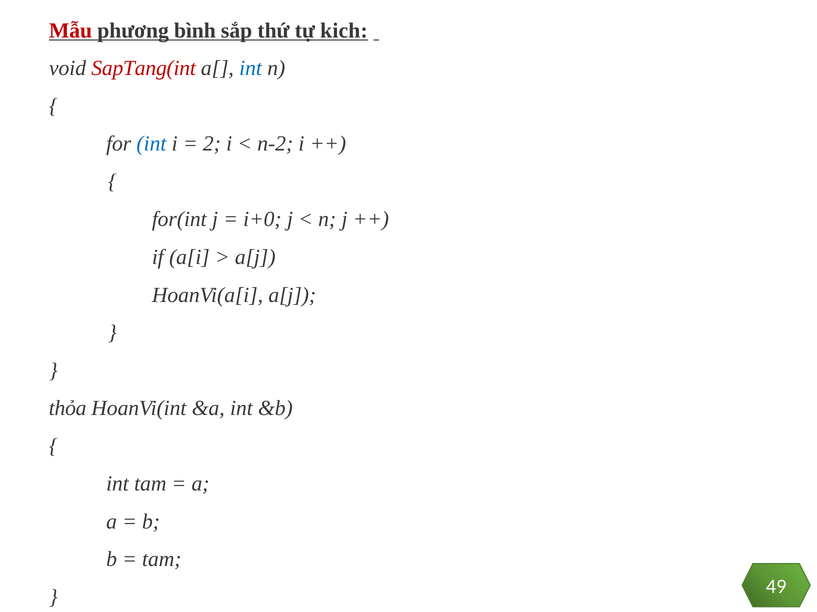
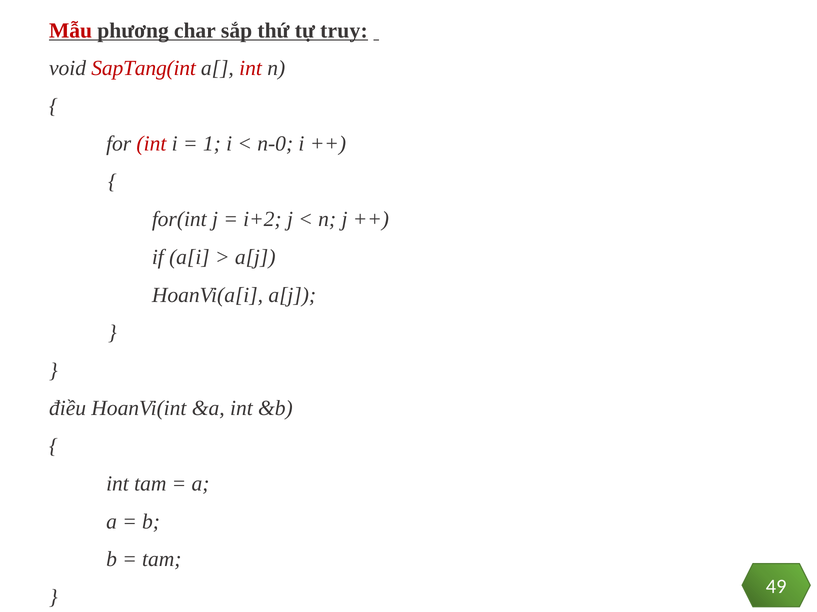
bình: bình -> char
kich: kich -> truy
int at (251, 68) colour: blue -> red
int at (151, 144) colour: blue -> red
2: 2 -> 1
n-2: n-2 -> n-0
i+0: i+0 -> i+2
thỏa: thỏa -> điều
